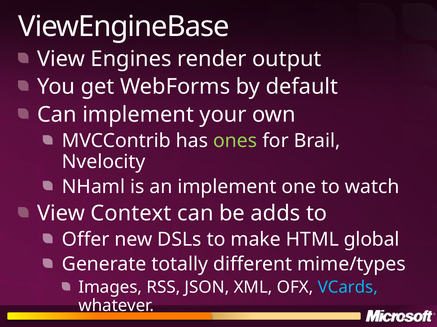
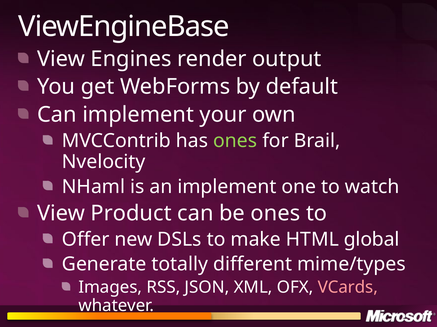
Context: Context -> Product
be adds: adds -> ones
VCards colour: light blue -> pink
